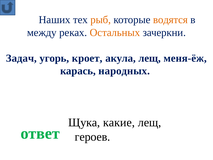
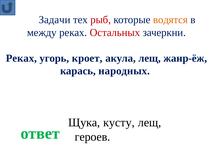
Наших: Наших -> Задачи
рыб colour: orange -> red
Остальных colour: orange -> red
Задач at (21, 58): Задач -> Реках
меня-ёж: меня-ёж -> жанр-ёж
какие: какие -> кусту
